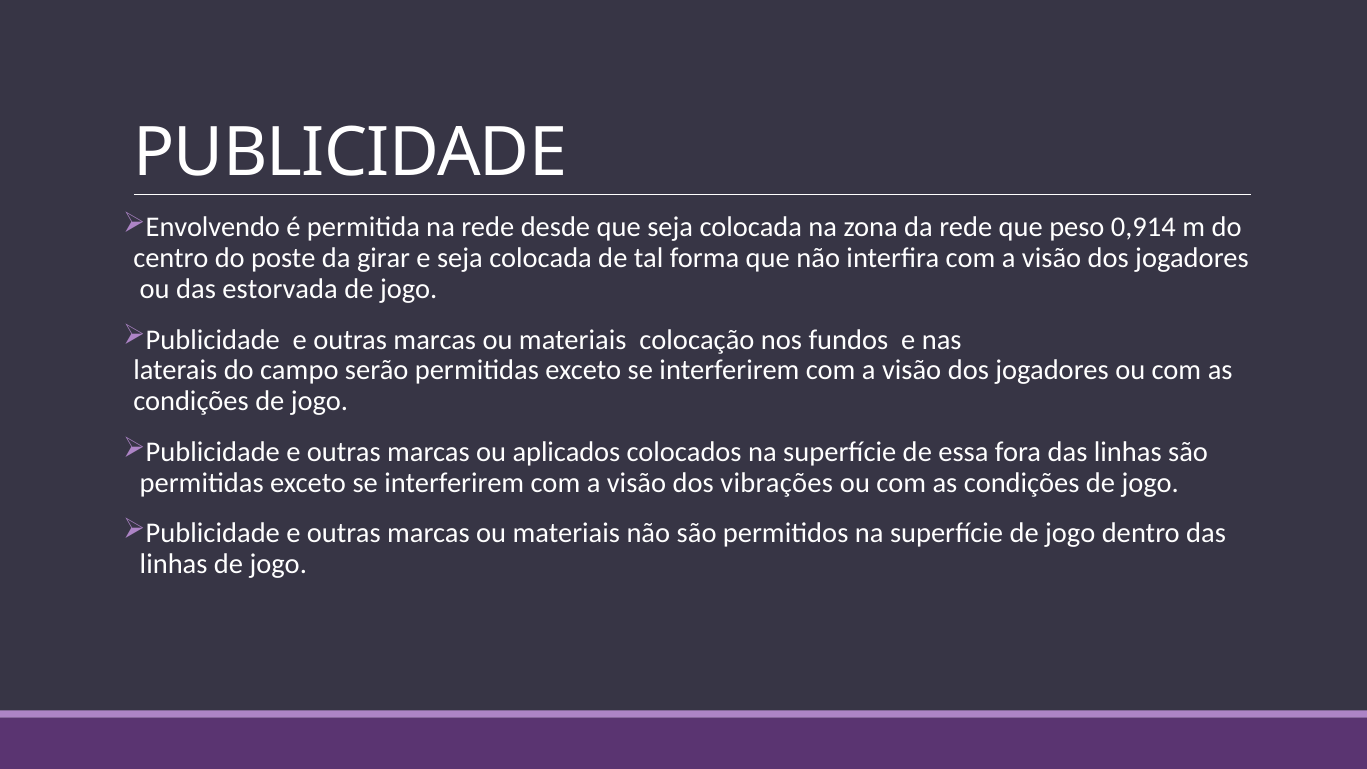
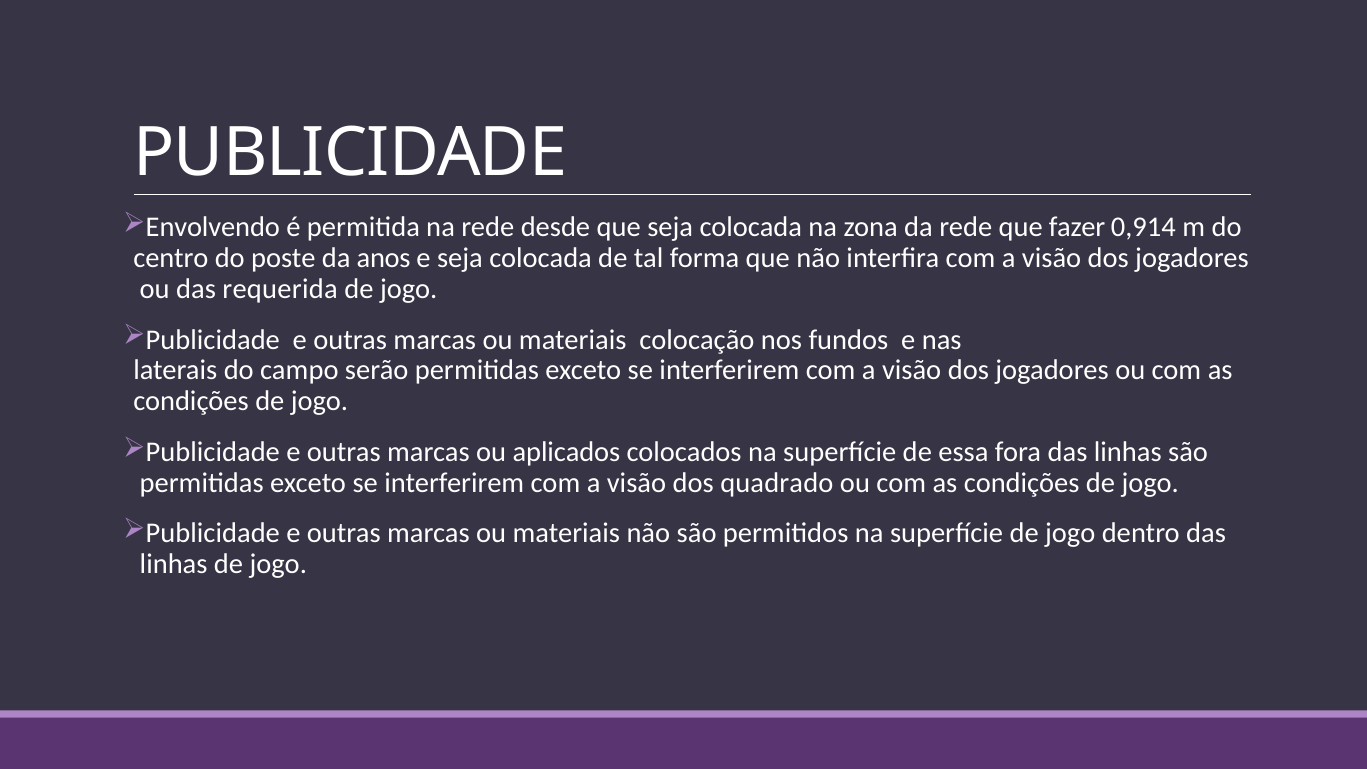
peso: peso -> fazer
girar: girar -> anos
estorvada: estorvada -> requerida
vibrações: vibrações -> quadrado
